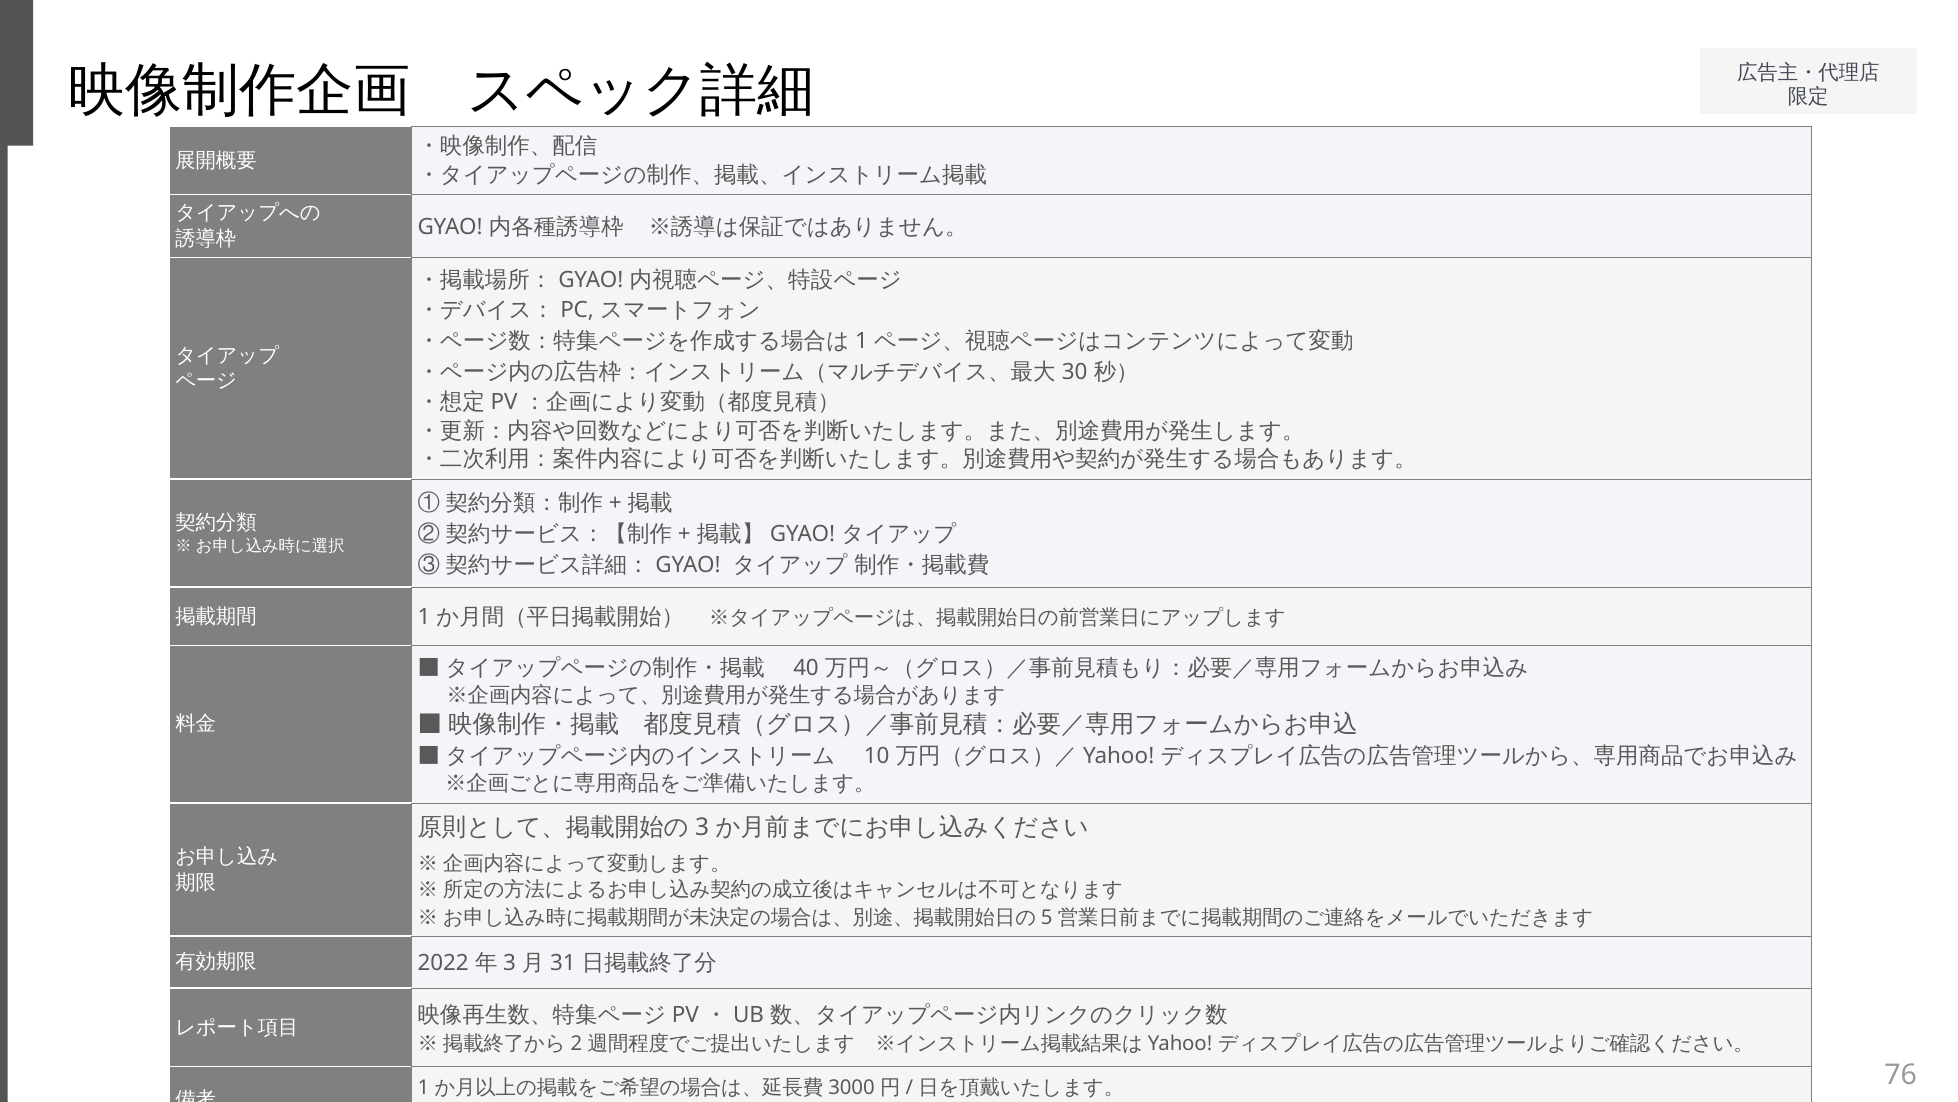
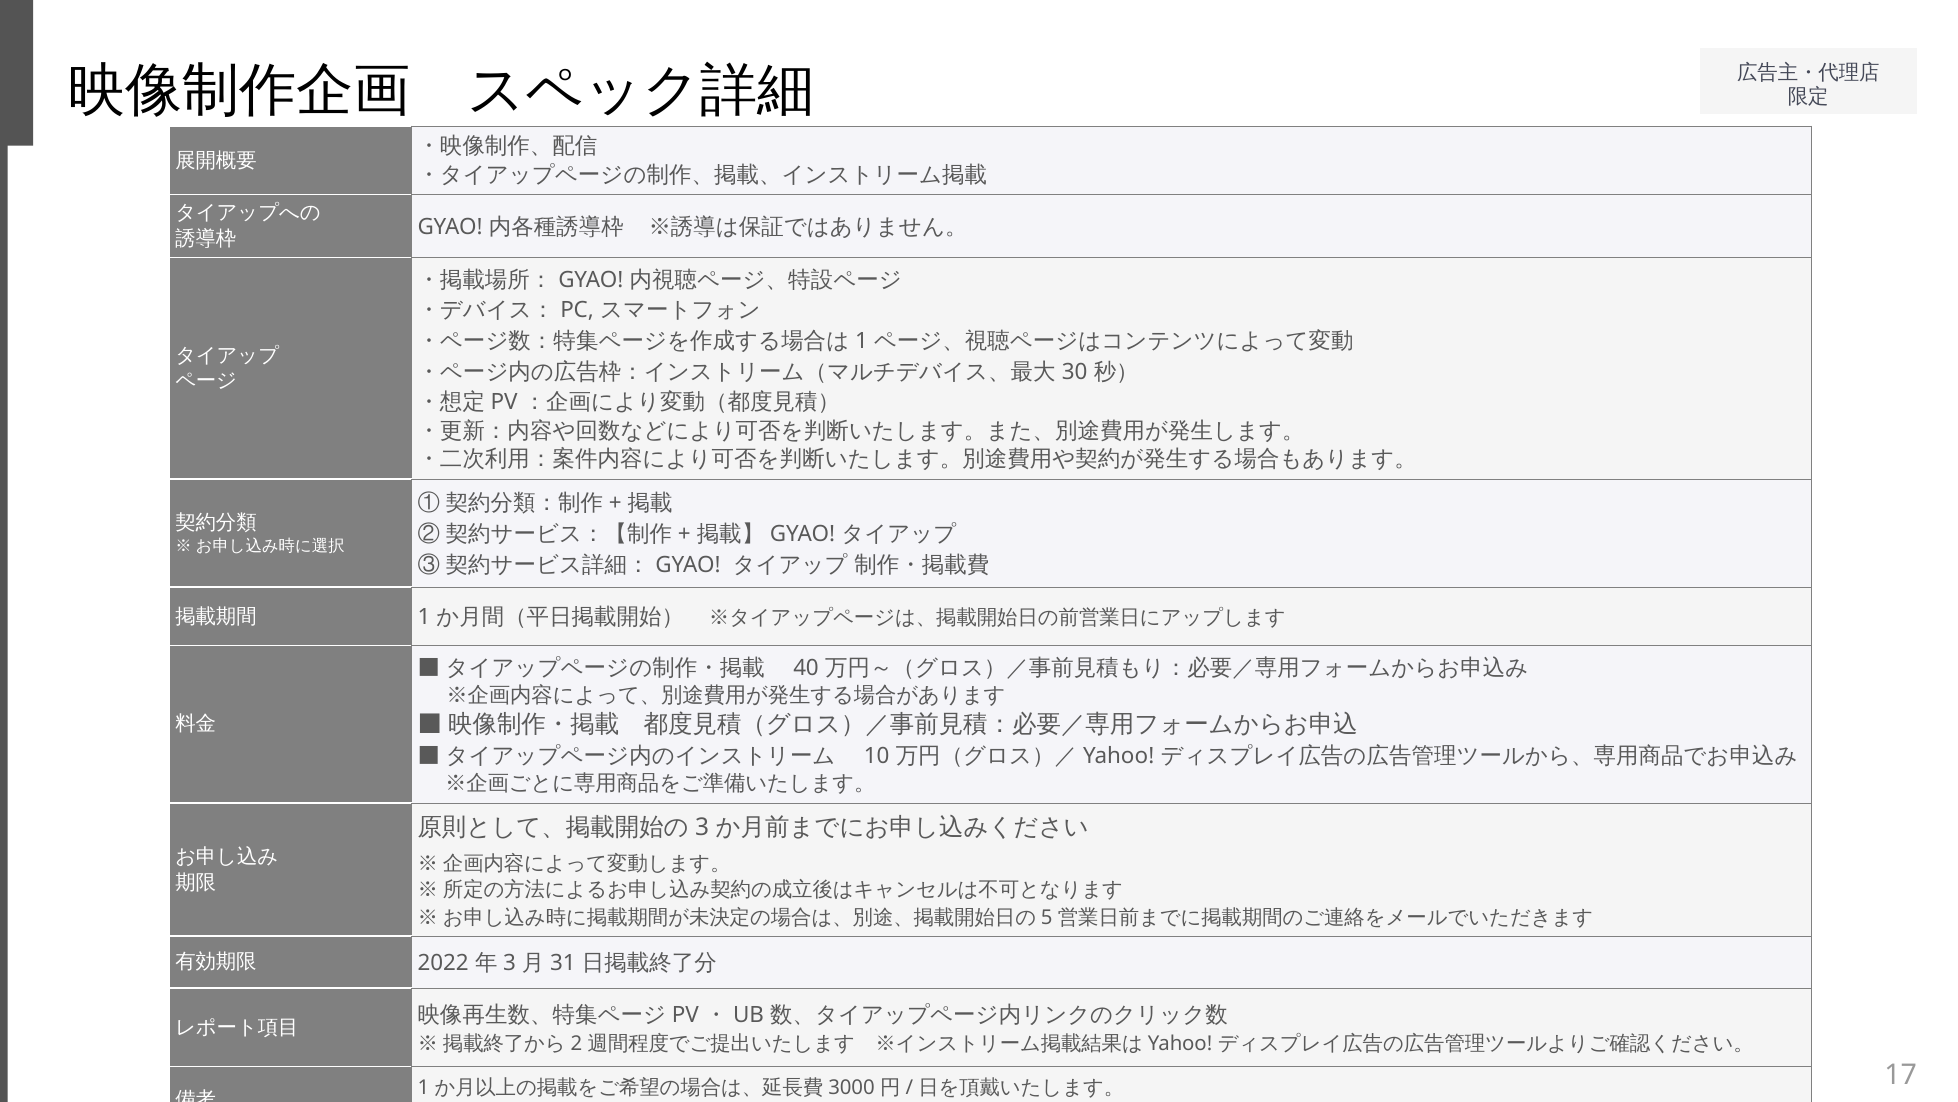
76: 76 -> 17
